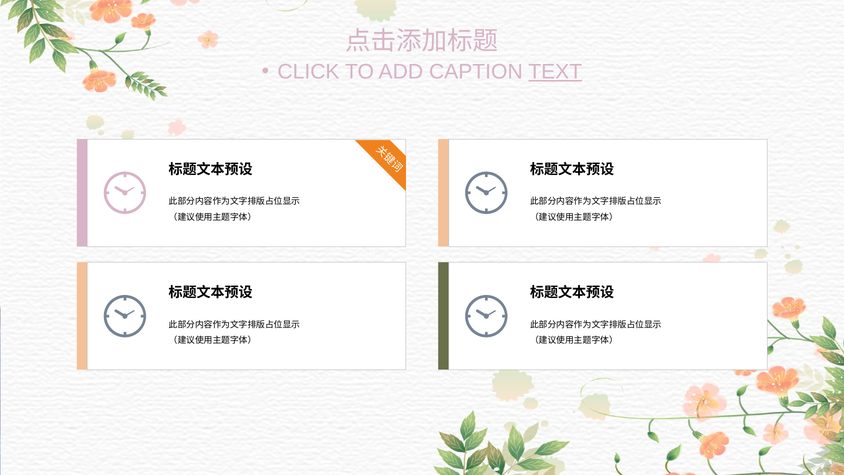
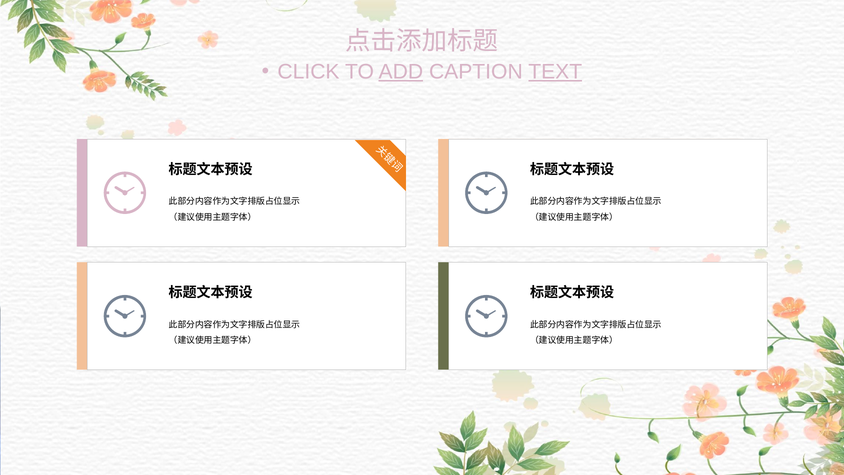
ADD underline: none -> present
